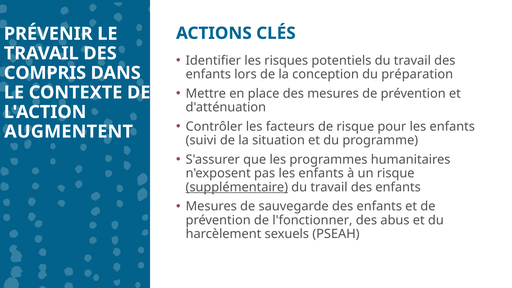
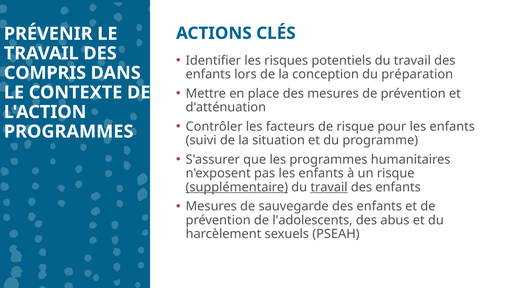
AUGMENTENT at (69, 132): AUGMENTENT -> PROGRAMMES
travail at (329, 187) underline: none -> present
l'fonctionner: l'fonctionner -> l'adolescents
